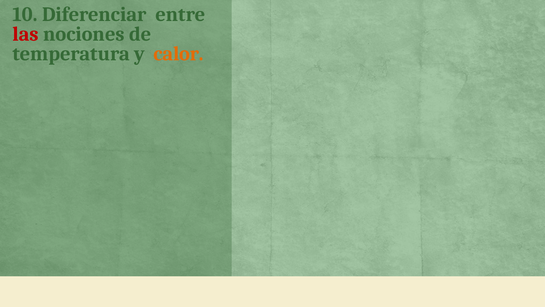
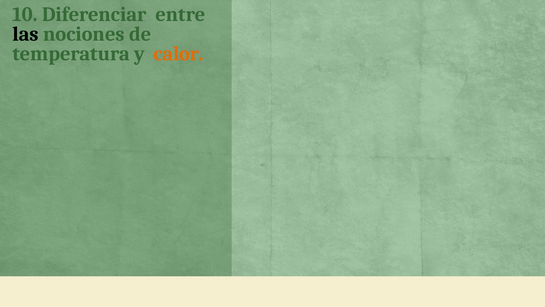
las colour: red -> black
